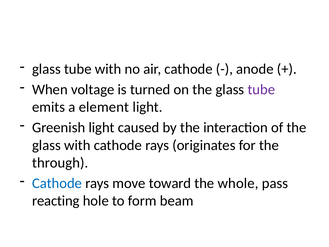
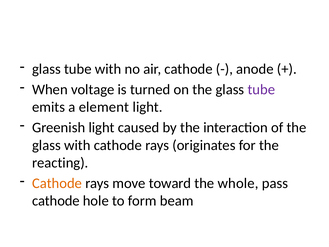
through: through -> reacting
Cathode at (57, 183) colour: blue -> orange
reacting at (56, 201): reacting -> cathode
